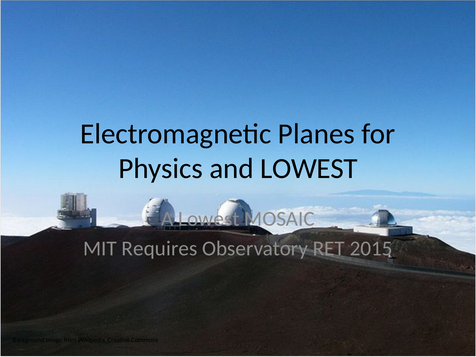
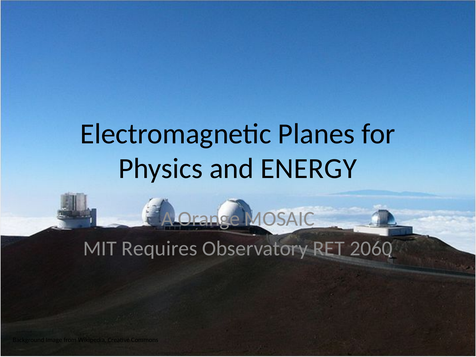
and LOWEST: LOWEST -> ENERGY
A Lowest: Lowest -> Orange
2015: 2015 -> 2060
